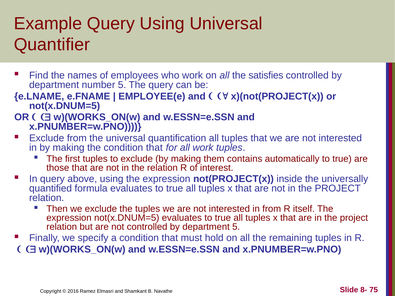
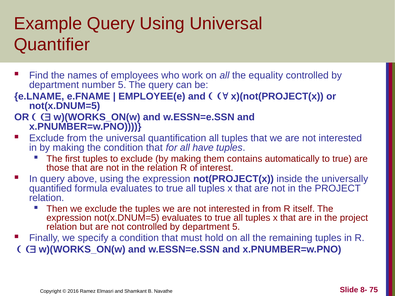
satisfies: satisfies -> equality
all work: work -> have
